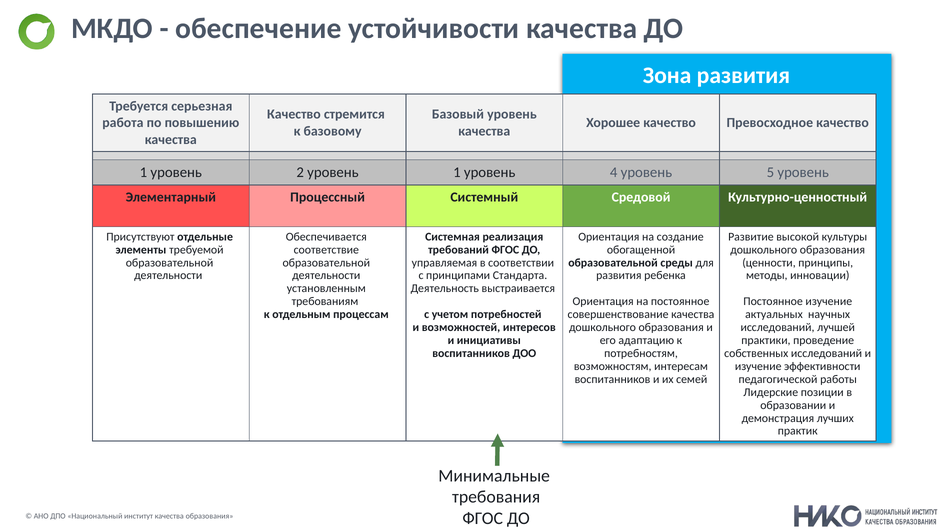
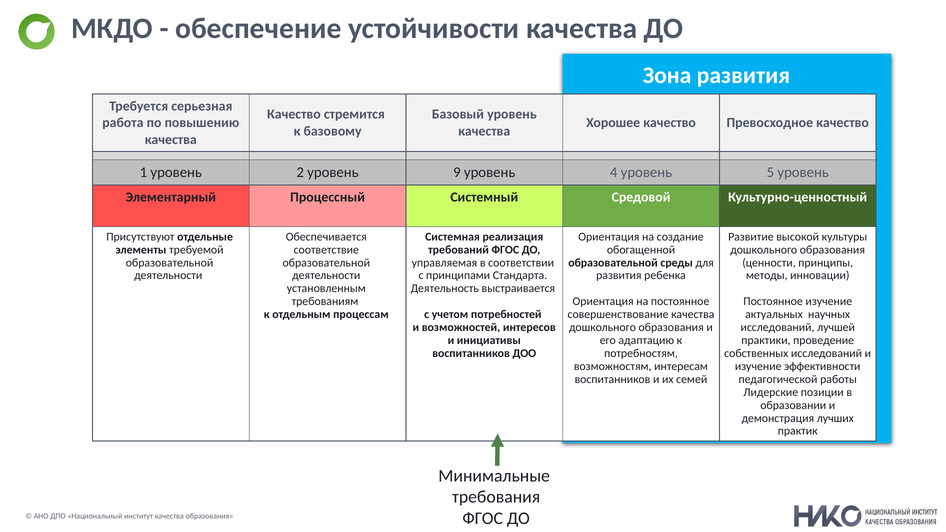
уровень 1: 1 -> 9
